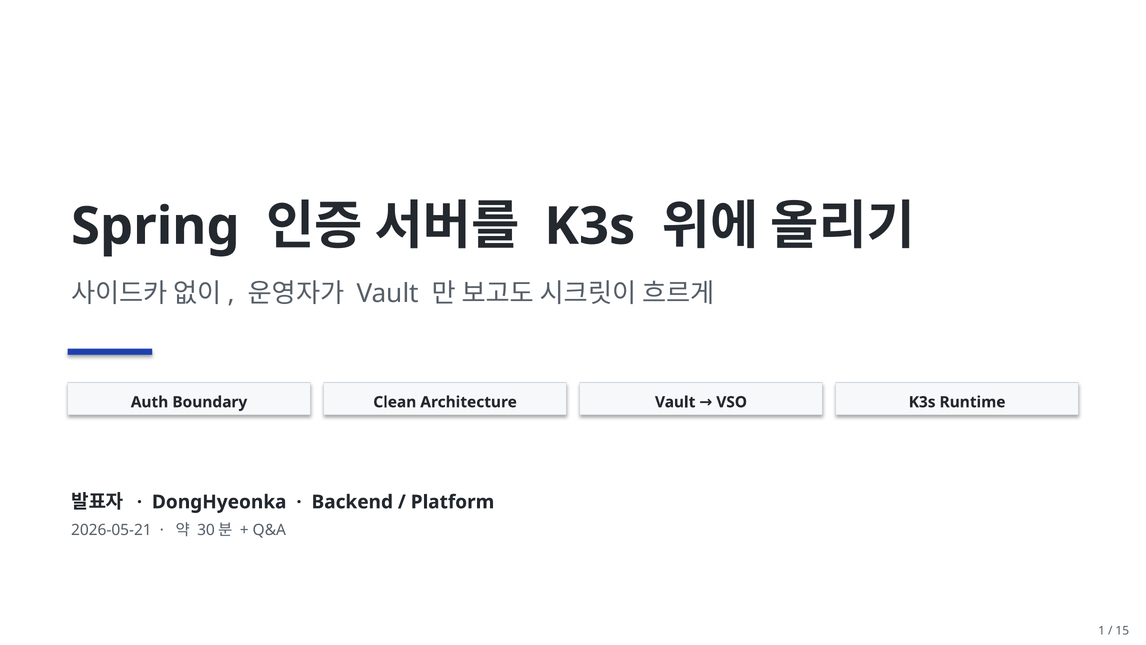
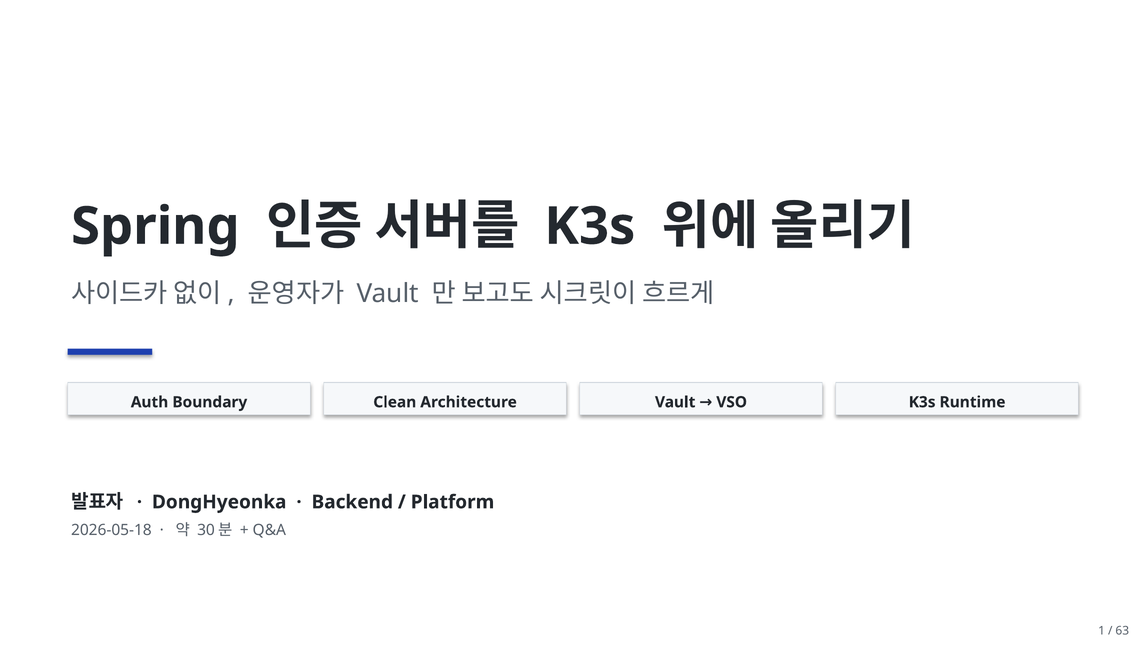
2026-05-21: 2026-05-21 -> 2026-05-18
15: 15 -> 63
